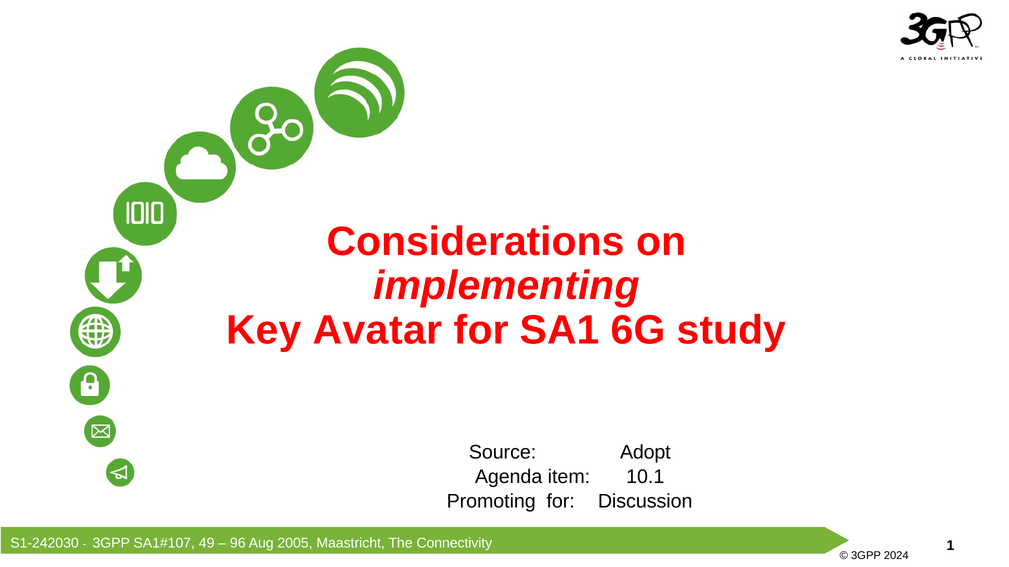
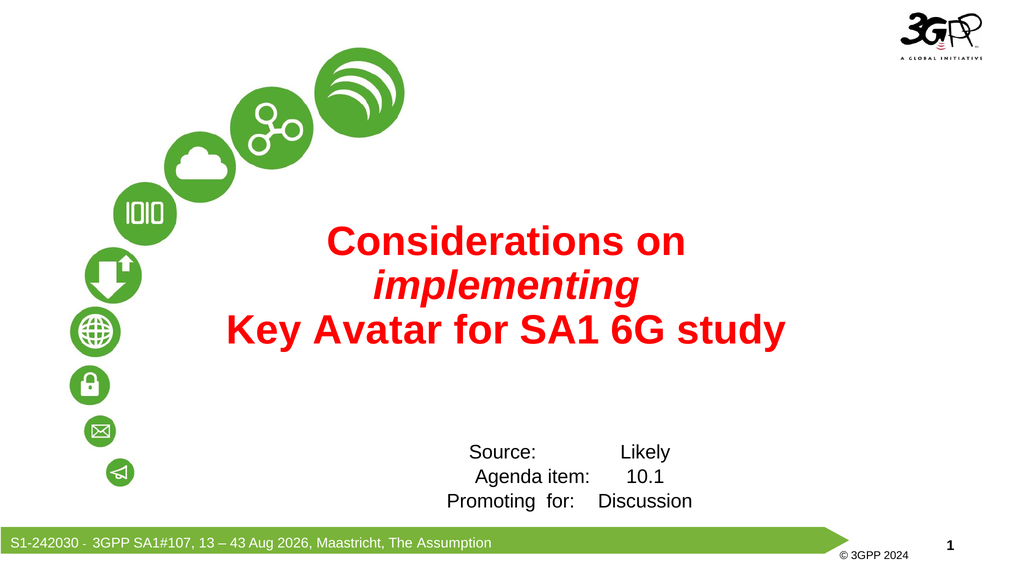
Adopt: Adopt -> Likely
49: 49 -> 13
96: 96 -> 43
2005: 2005 -> 2026
Connectivity: Connectivity -> Assumption
